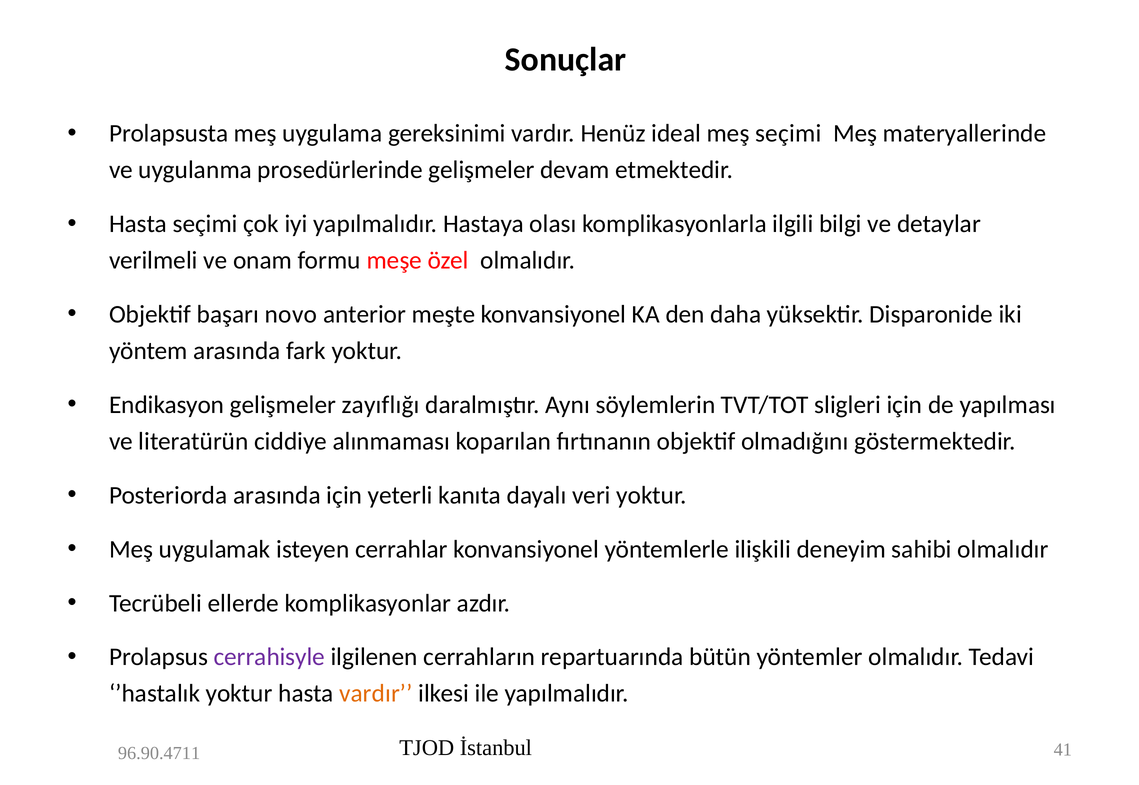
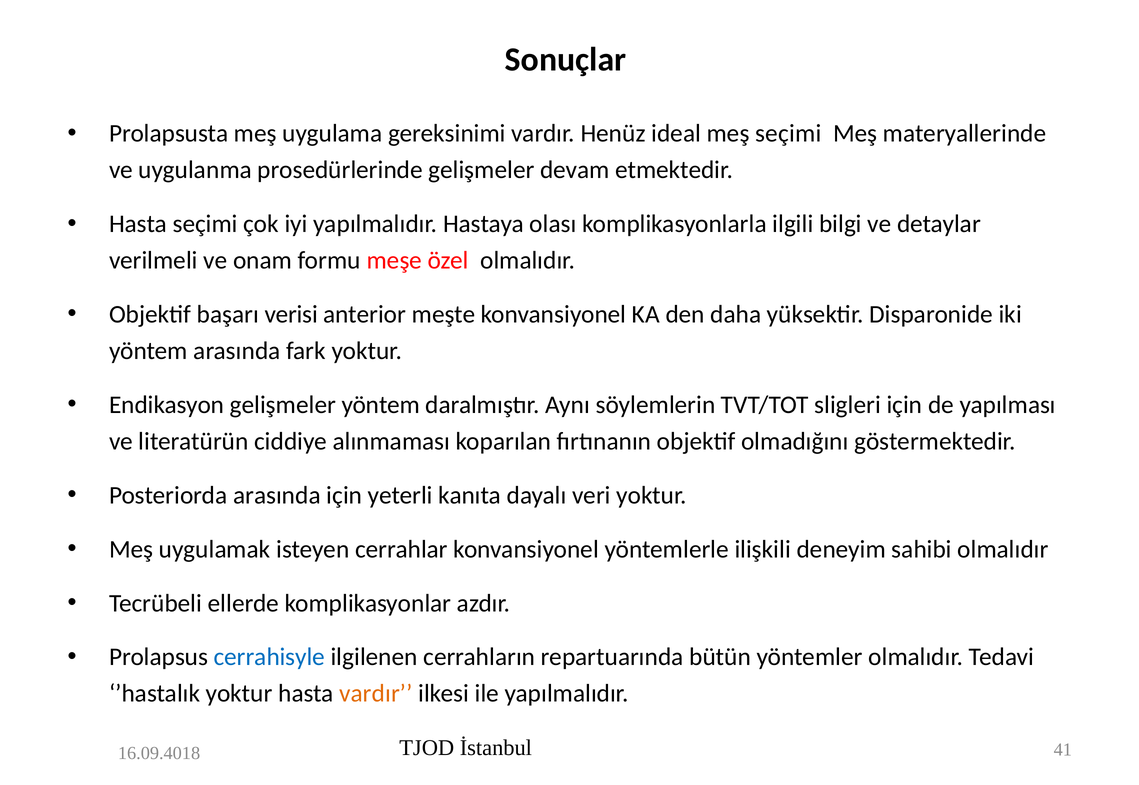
novo: novo -> verisi
gelişmeler zayıflığı: zayıflığı -> yöntem
cerrahisyle colour: purple -> blue
96.90.4711: 96.90.4711 -> 16.09.4018
